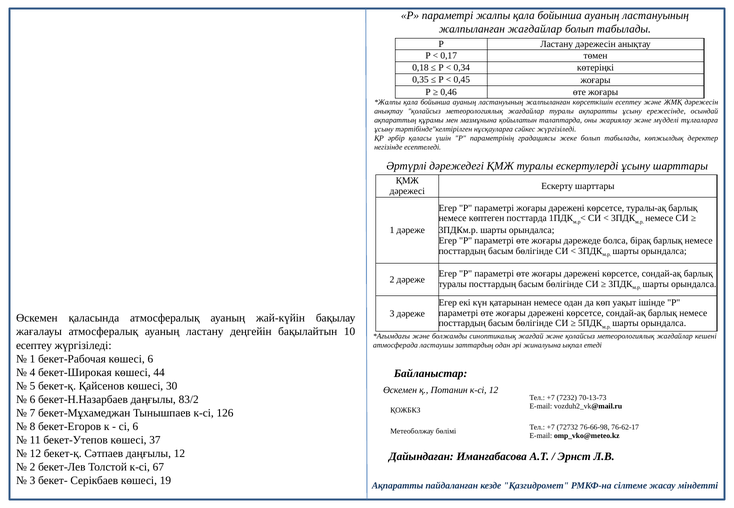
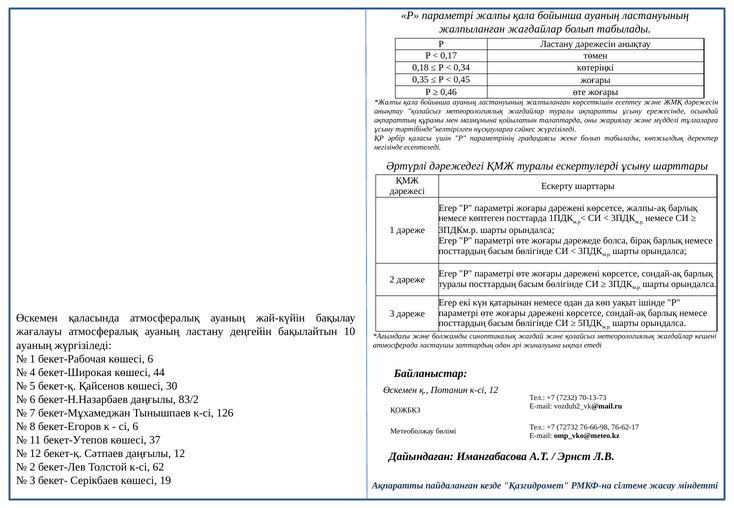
туралы-ақ: туралы-ақ -> жалпы-ақ
есептеу at (34, 345): есептеу -> ауаның
67: 67 -> 62
